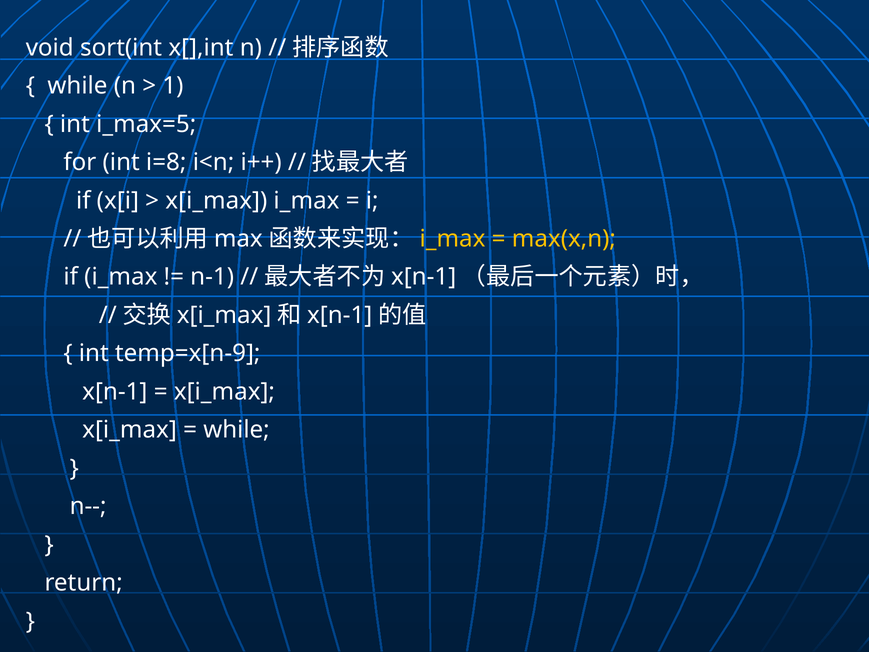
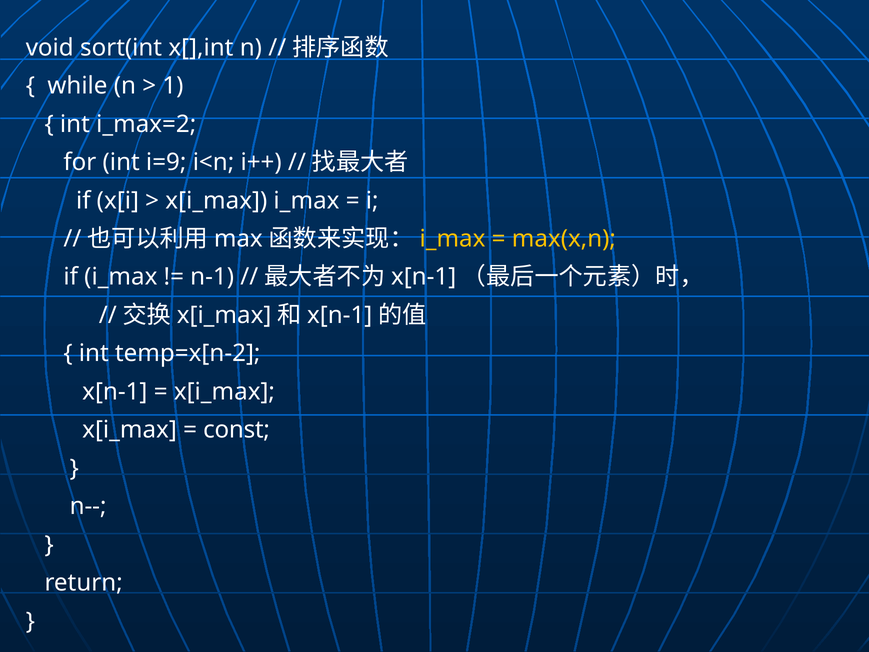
i_max=5: i_max=5 -> i_max=2
i=8: i=8 -> i=9
temp=x[n-9: temp=x[n-9 -> temp=x[n-2
while at (236, 430): while -> const
